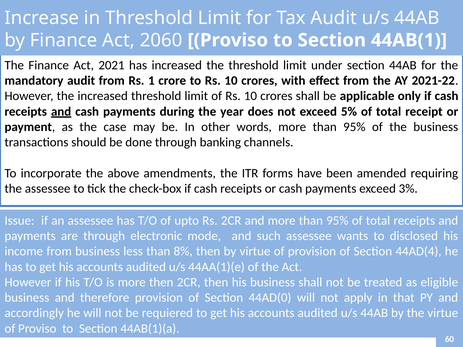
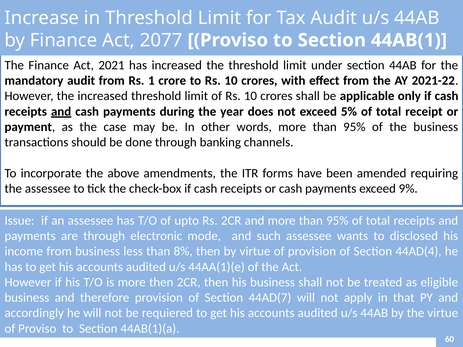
2060: 2060 -> 2077
3%: 3% -> 9%
44AD(0: 44AD(0 -> 44AD(7
